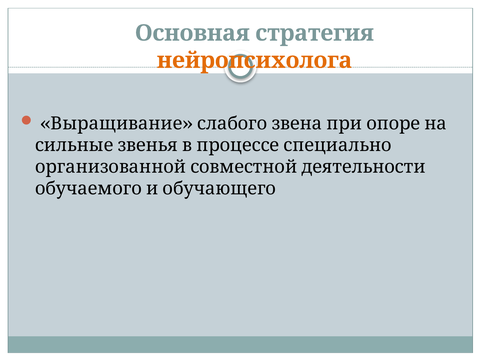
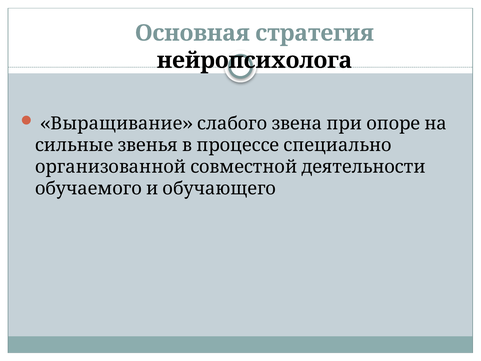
нейропсихолога colour: orange -> black
